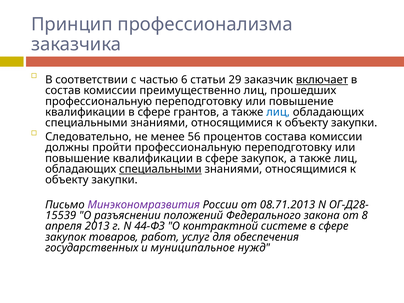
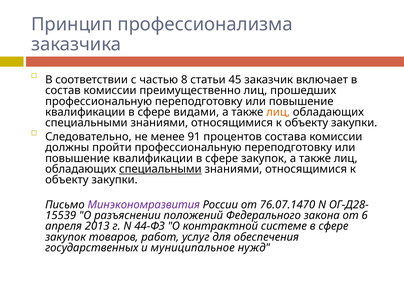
6: 6 -> 8
29: 29 -> 45
включает underline: present -> none
грантов: грантов -> видами
лиц at (278, 112) colour: blue -> orange
56: 56 -> 91
08.71.2013: 08.71.2013 -> 76.07.1470
8: 8 -> 6
